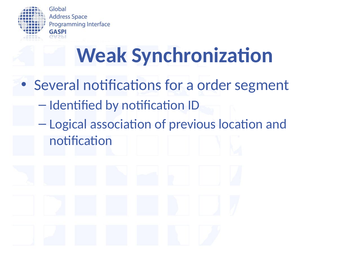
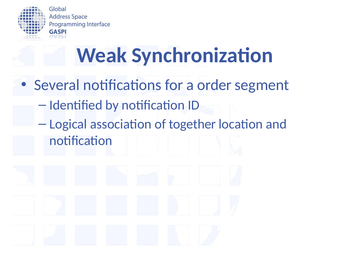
previous: previous -> together
